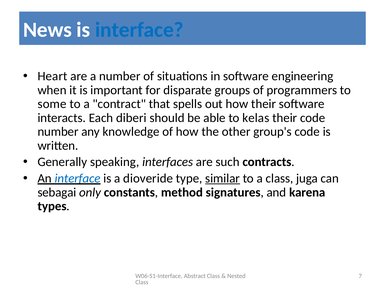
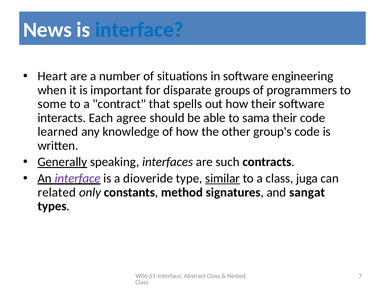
diberi: diberi -> agree
kelas: kelas -> sama
number at (58, 132): number -> learned
Generally underline: none -> present
interface at (78, 178) colour: blue -> purple
sebagai: sebagai -> related
karena: karena -> sangat
